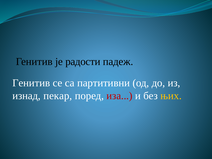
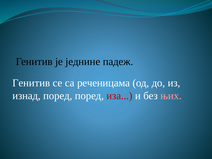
радости: радости -> једнине
партитивни: партитивни -> реченицама
изнад пекар: пекар -> поред
њих colour: yellow -> pink
